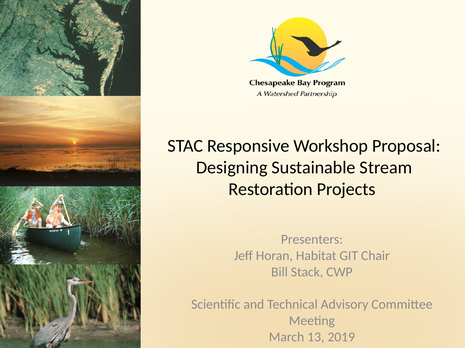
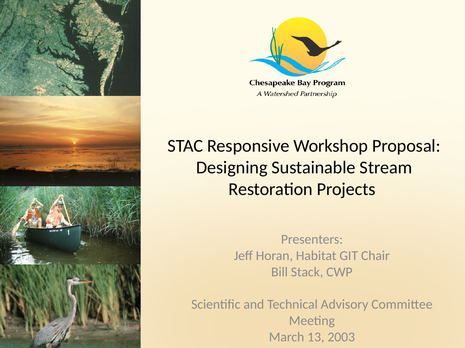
2019: 2019 -> 2003
